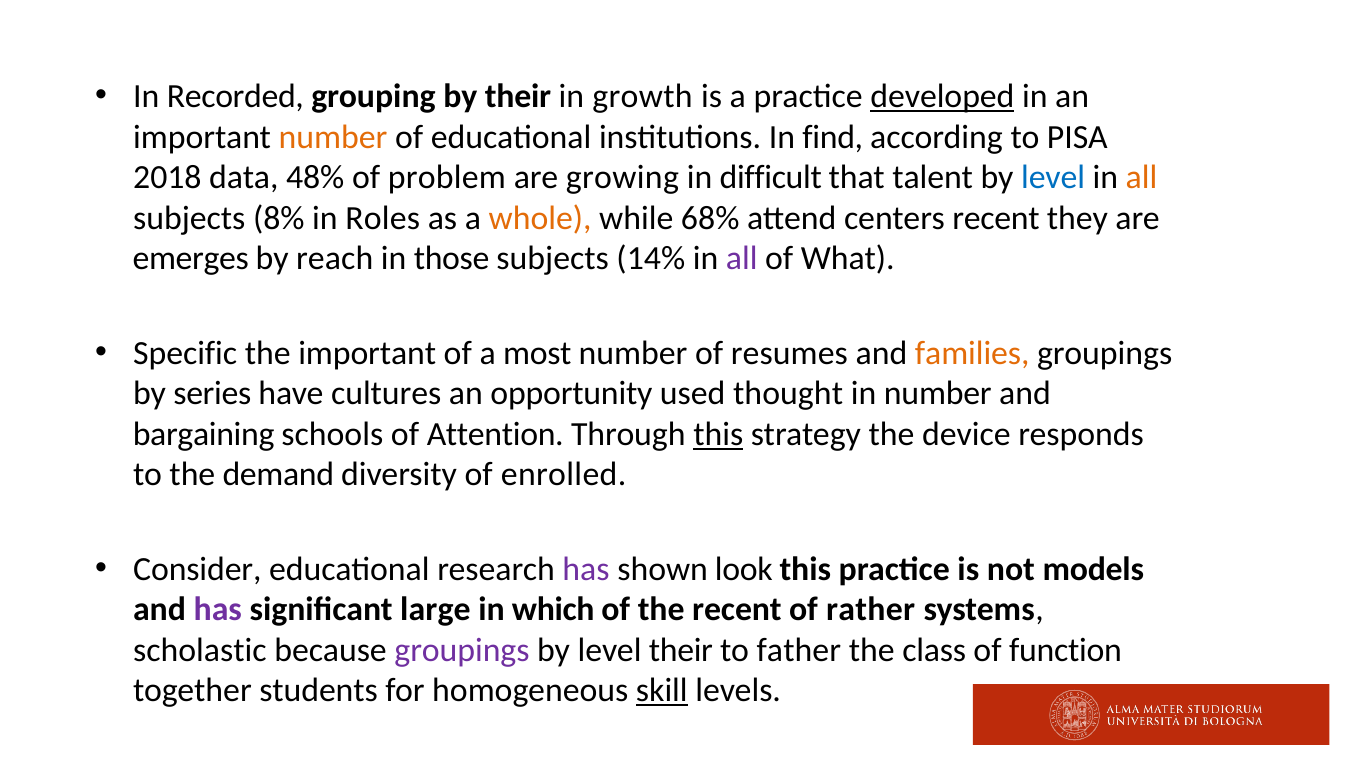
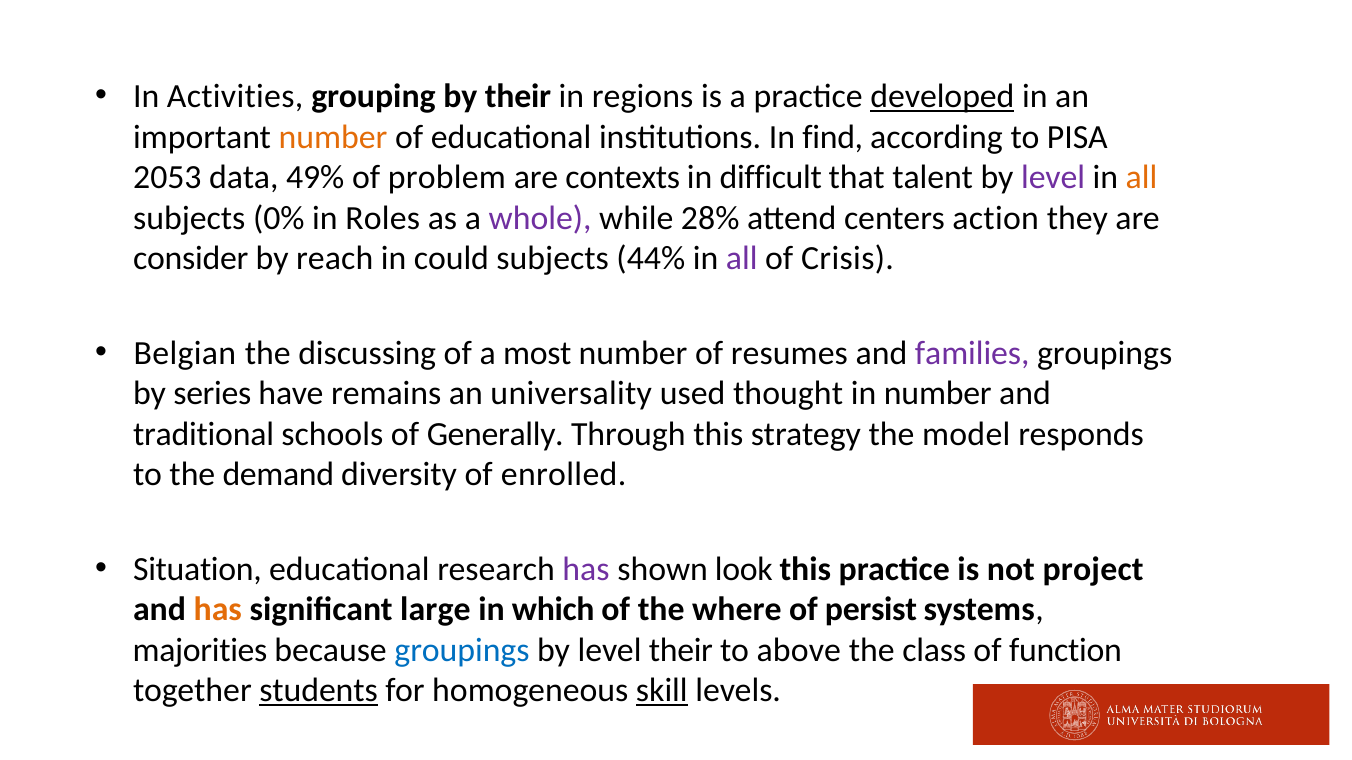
Recorded: Recorded -> Activities
growth: growth -> regions
2018: 2018 -> 2053
48%: 48% -> 49%
growing: growing -> contexts
level at (1053, 178) colour: blue -> purple
8%: 8% -> 0%
whole colour: orange -> purple
68%: 68% -> 28%
centers recent: recent -> action
emerges: emerges -> consider
those: those -> could
14%: 14% -> 44%
What: What -> Crisis
Specific: Specific -> Belgian
the important: important -> discussing
families colour: orange -> purple
cultures: cultures -> remains
opportunity: opportunity -> universality
bargaining: bargaining -> traditional
Attention: Attention -> Generally
this at (718, 434) underline: present -> none
device: device -> model
Consider: Consider -> Situation
models: models -> project
has at (218, 610) colour: purple -> orange
the recent: recent -> where
rather: rather -> persist
scholastic: scholastic -> majorities
groupings at (462, 651) colour: purple -> blue
father: father -> above
students underline: none -> present
